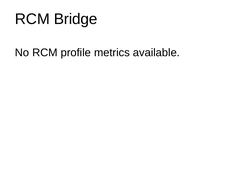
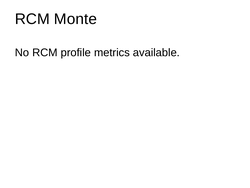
Bridge: Bridge -> Monte
